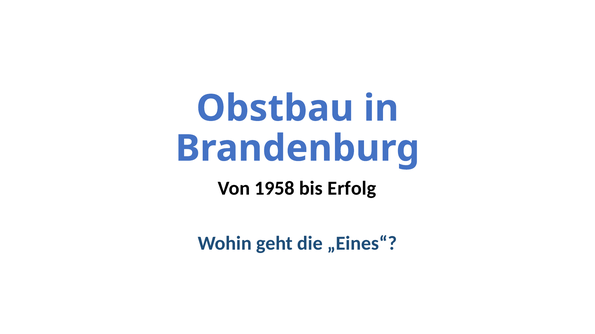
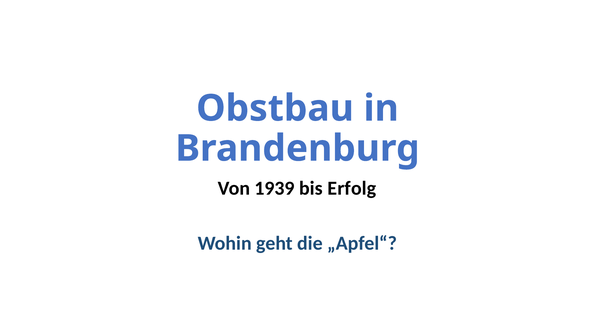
1958: 1958 -> 1939
„Eines“: „Eines“ -> „Apfel“
